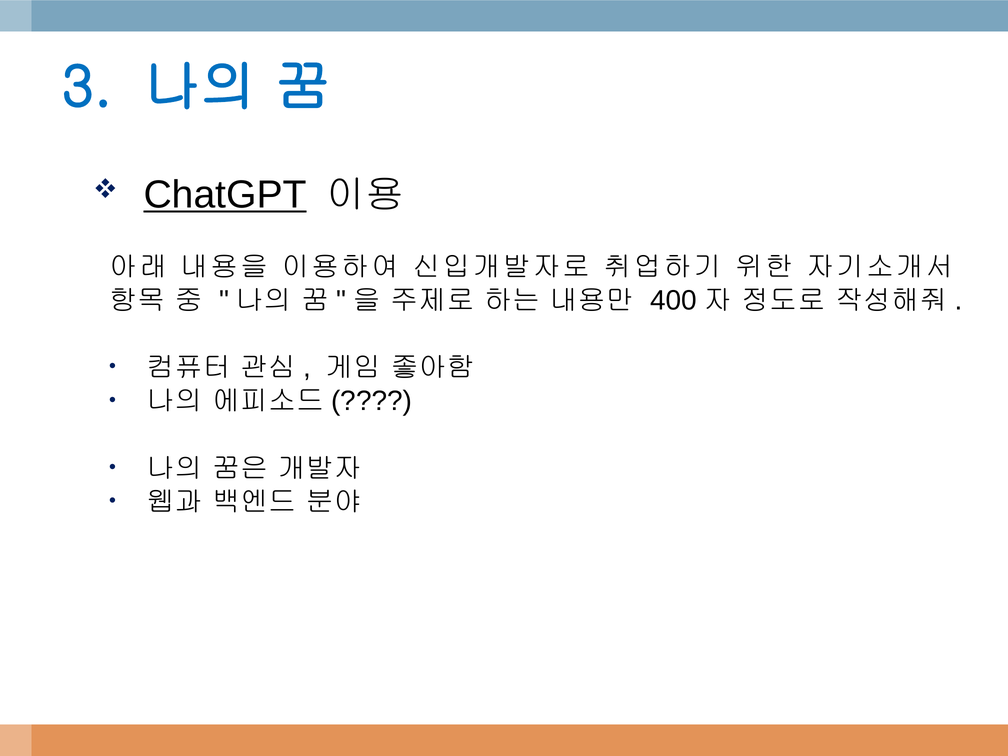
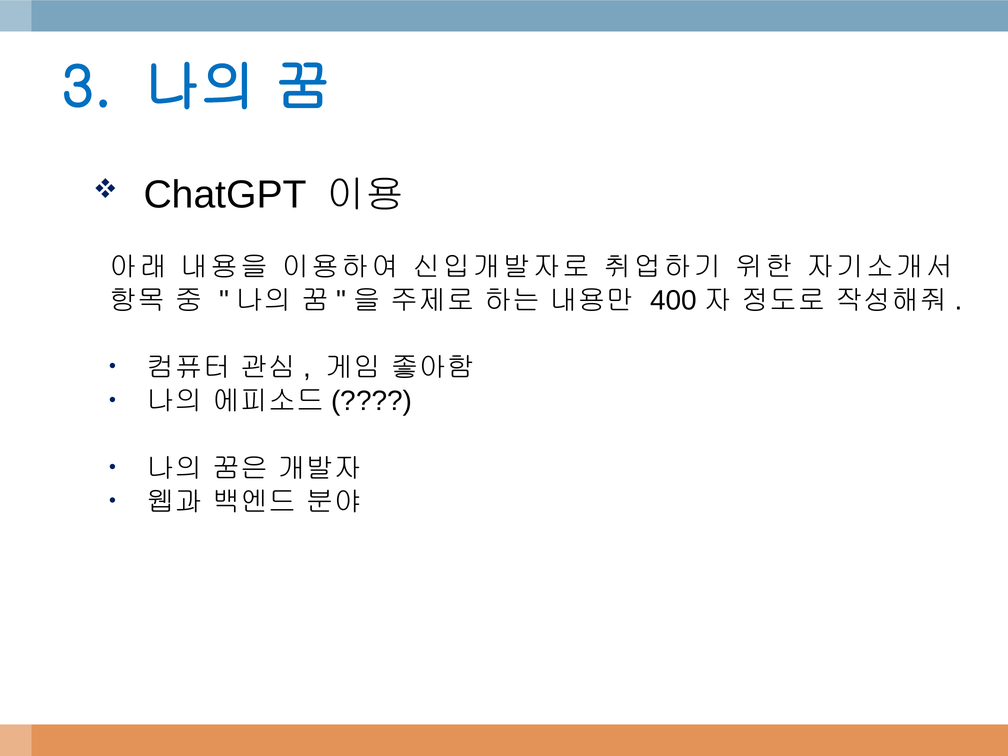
ChatGPT underline: present -> none
